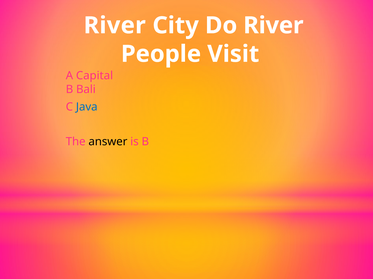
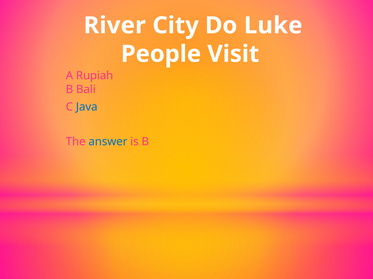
Do River: River -> Luke
Capital: Capital -> Rupiah
answer colour: black -> blue
